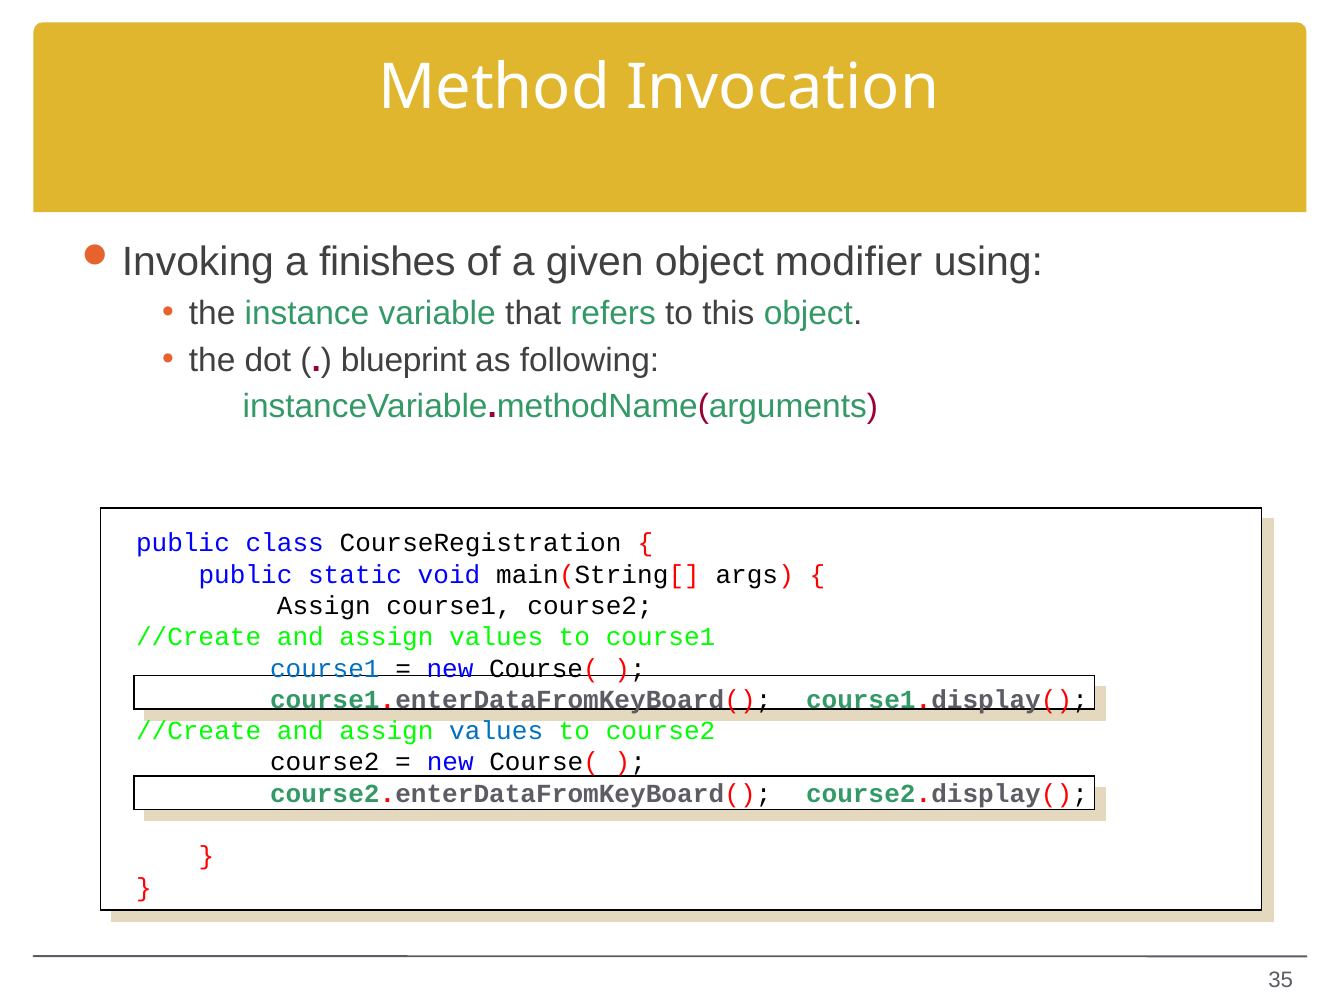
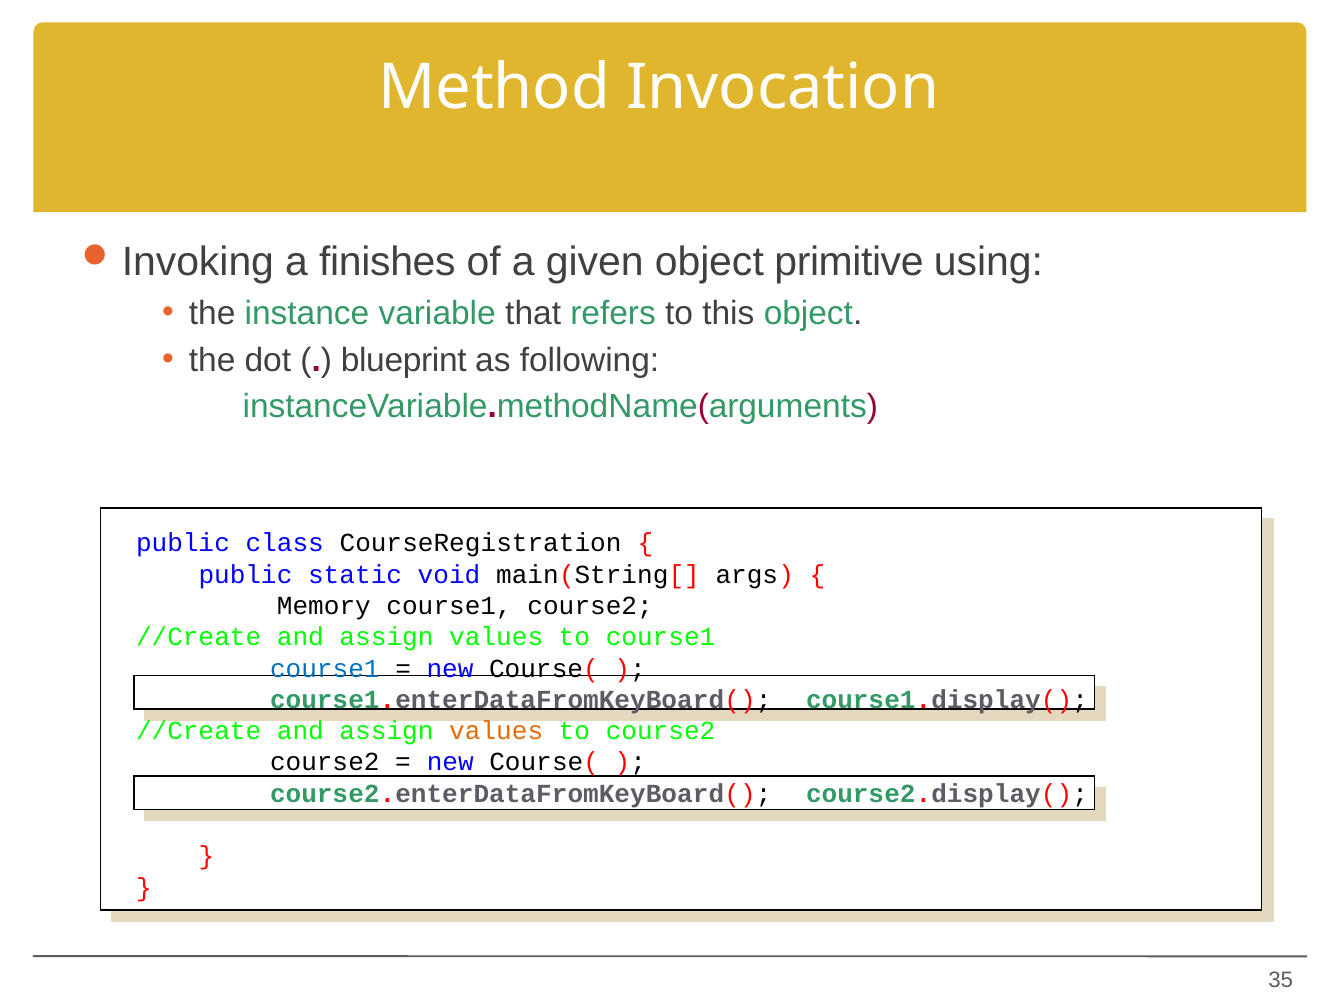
modifier: modifier -> primitive
Assign at (324, 606): Assign -> Memory
values at (496, 731) colour: blue -> orange
